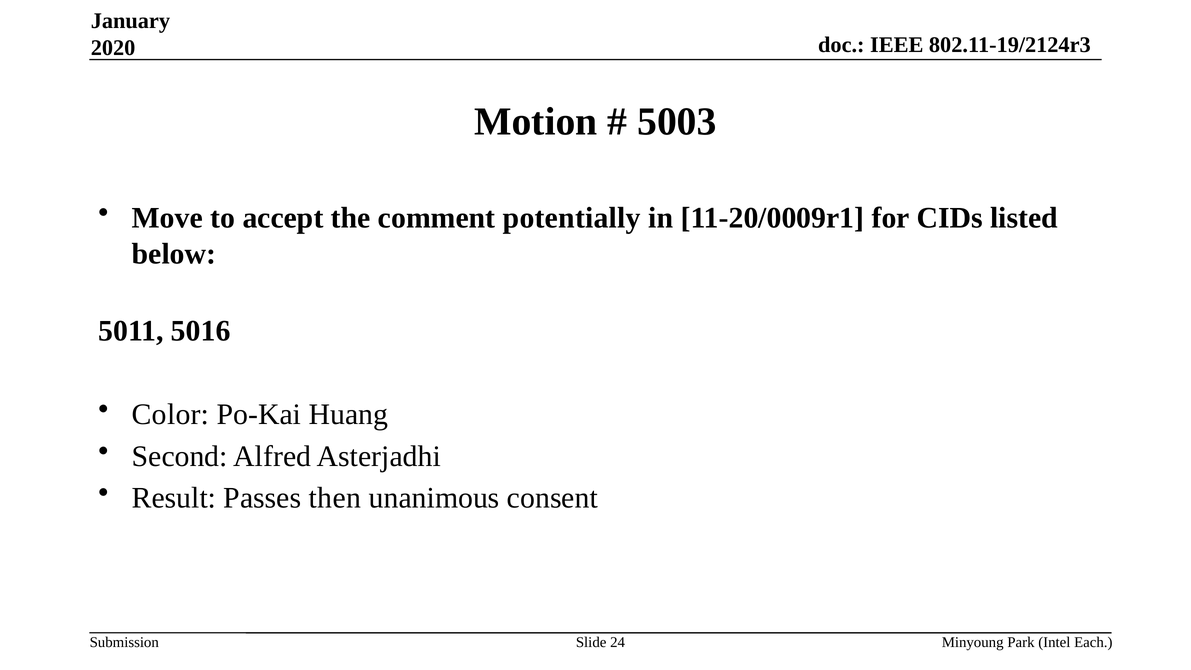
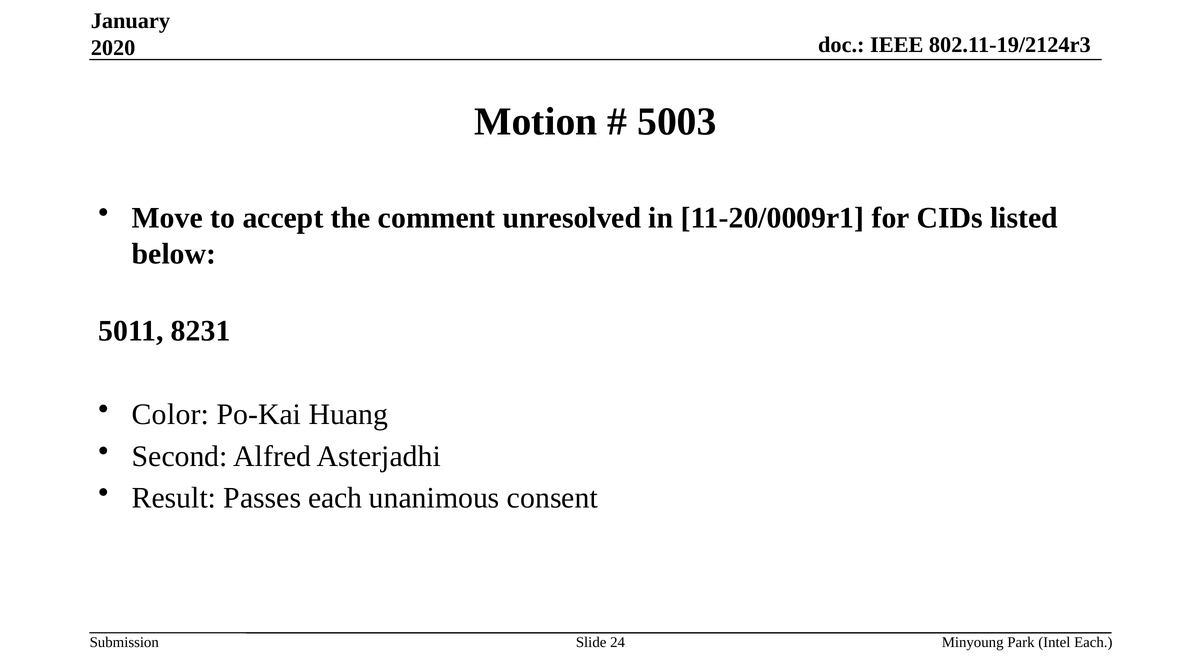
potentially: potentially -> unresolved
5016: 5016 -> 8231
Passes then: then -> each
